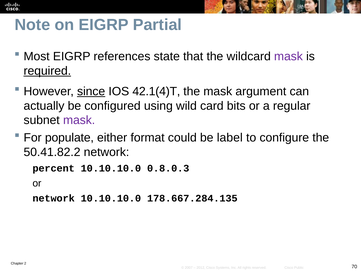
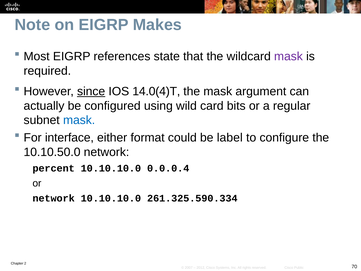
Partial: Partial -> Makes
required underline: present -> none
42.1(4)T: 42.1(4)T -> 14.0(4)T
mask at (79, 120) colour: purple -> blue
populate: populate -> interface
50.41.82.2: 50.41.82.2 -> 10.10.50.0
0.8.0.3: 0.8.0.3 -> 0.0.0.4
178.667.284.135: 178.667.284.135 -> 261.325.590.334
